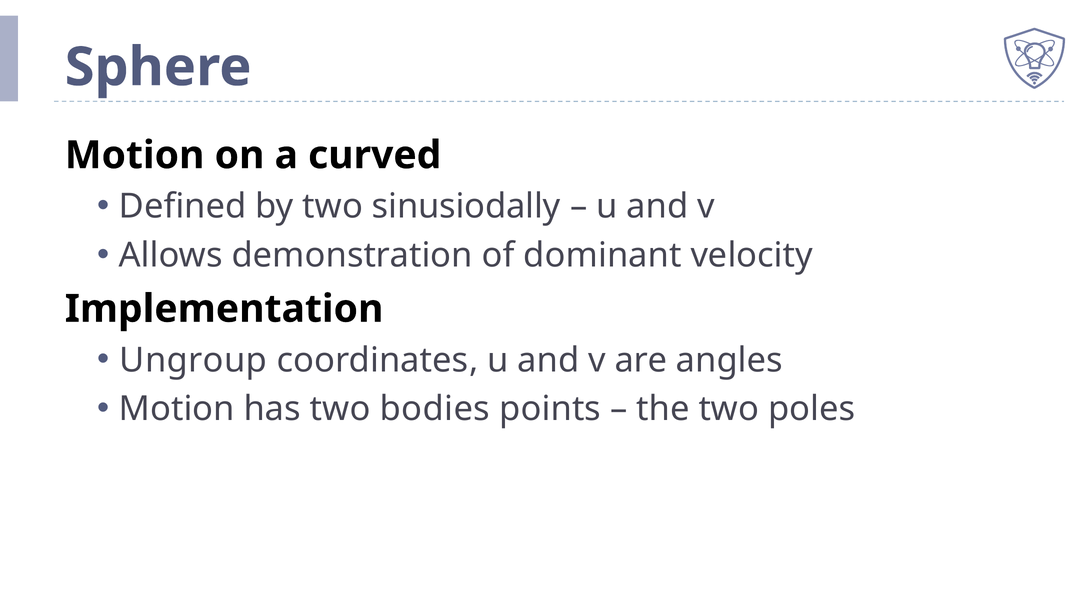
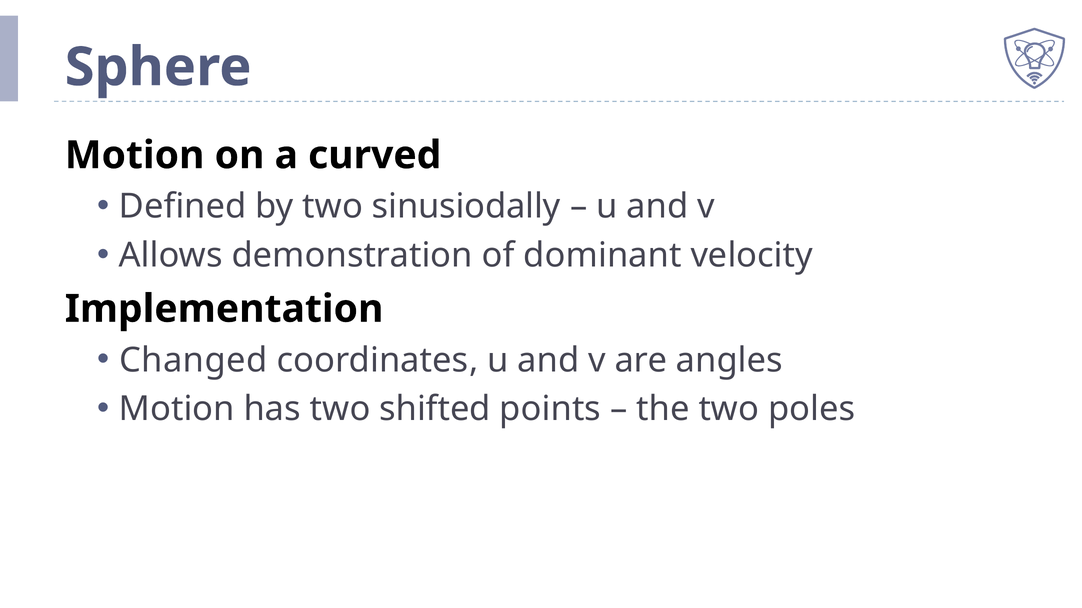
Ungroup: Ungroup -> Changed
bodies: bodies -> shifted
